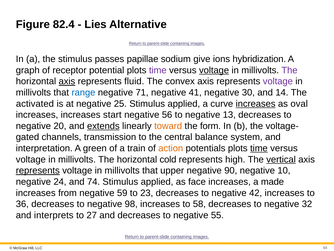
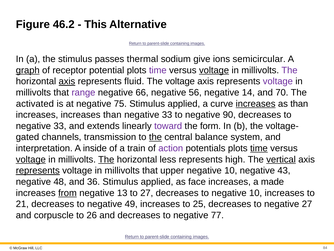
82.4: 82.4 -> 46.2
Lies: Lies -> This
papillae: papillae -> thermal
hybridization: hybridization -> semicircular
graph underline: none -> present
The convex: convex -> voltage
range colour: blue -> purple
71: 71 -> 66
41: 41 -> 56
30: 30 -> 14
14: 14 -> 70
25: 25 -> 75
as oval: oval -> than
increases start: start -> than
56 at (167, 115): 56 -> 33
13: 13 -> 90
20 at (60, 126): 20 -> 33
extends underline: present -> none
toward colour: orange -> purple
the at (155, 137) underline: none -> present
green: green -> inside
action colour: orange -> purple
voltage at (31, 159) underline: none -> present
The at (106, 159) underline: none -> present
cold: cold -> less
90 at (231, 170): 90 -> 10
10: 10 -> 43
24: 24 -> 48
74: 74 -> 36
from underline: none -> present
59: 59 -> 13
to 23: 23 -> 27
to negative 42: 42 -> 10
36: 36 -> 21
98: 98 -> 49
58: 58 -> 25
negative 32: 32 -> 27
interprets: interprets -> corpuscle
27: 27 -> 26
55: 55 -> 77
